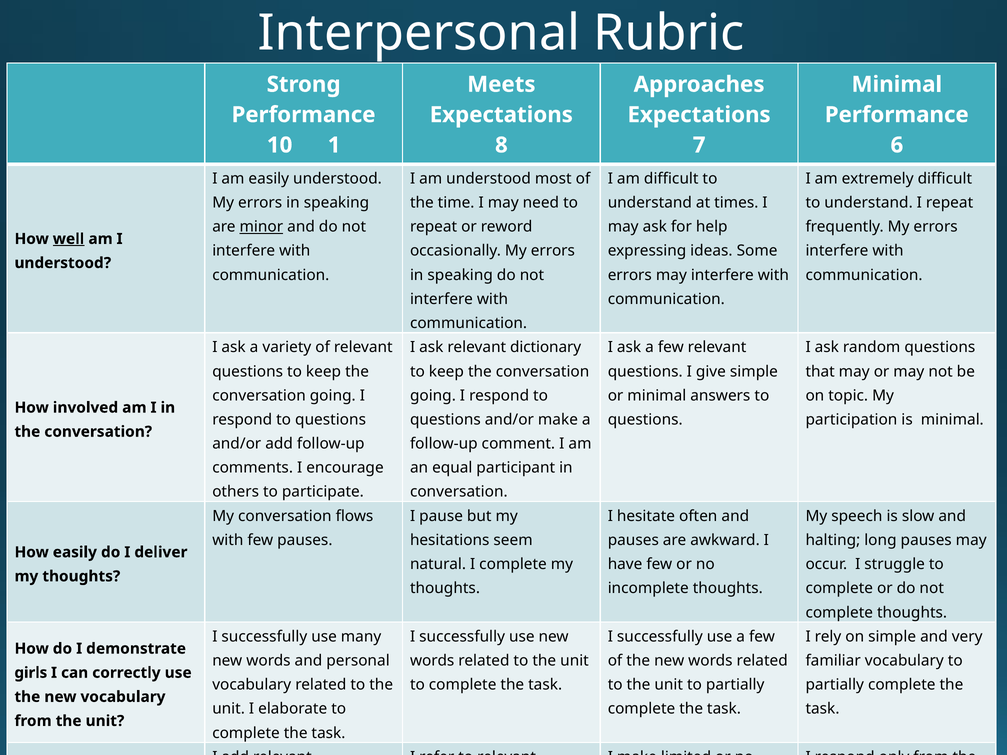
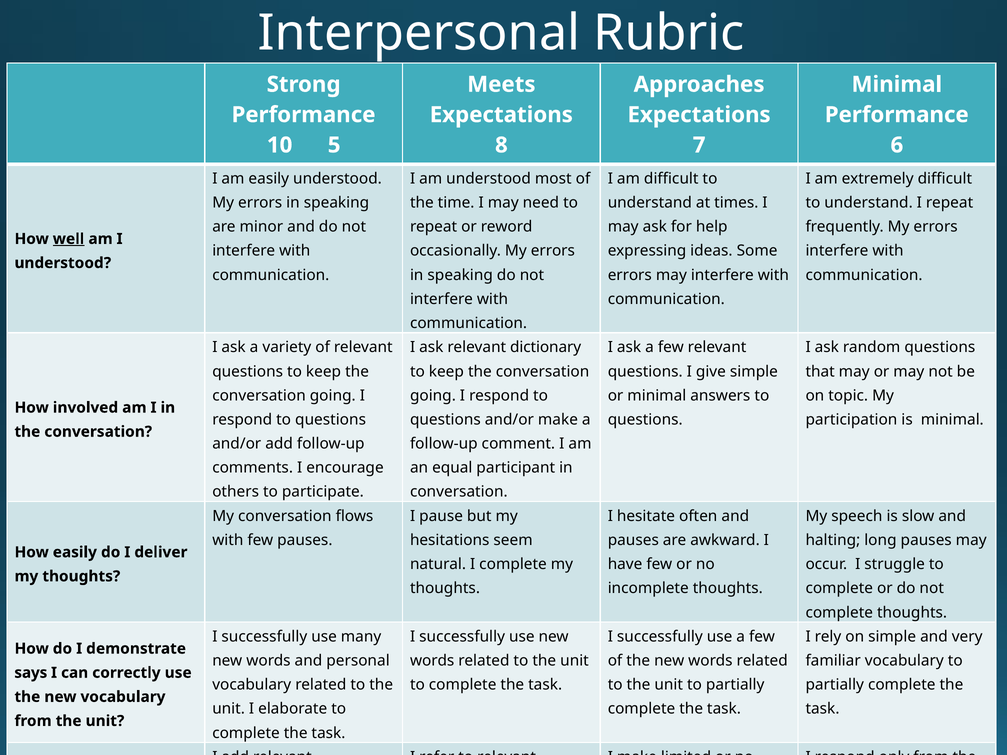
1: 1 -> 5
minor underline: present -> none
girls: girls -> says
